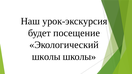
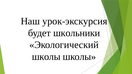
посещение: посещение -> школьники
